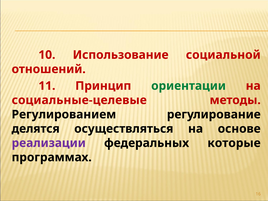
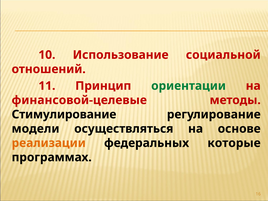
социальные-целевые: социальные-целевые -> финансовой-целевые
Регулированием: Регулированием -> Стимулирование
делятся: делятся -> модели
реализации colour: purple -> orange
